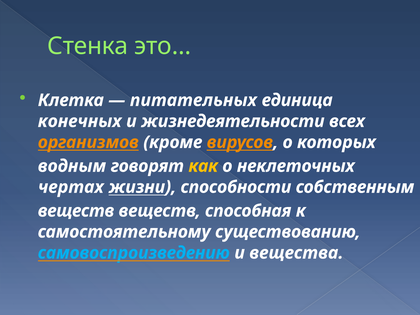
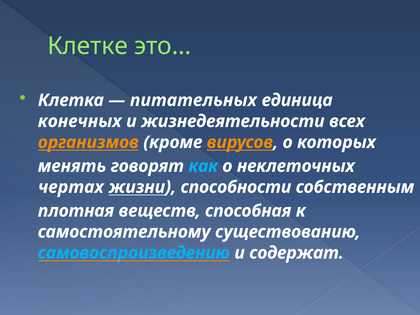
Стенка: Стенка -> Клетке
водным: водным -> менять
как colour: yellow -> light blue
веществ at (76, 211): веществ -> плотная
вещества: вещества -> содержат
